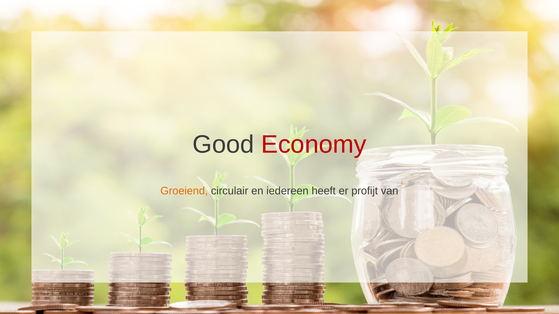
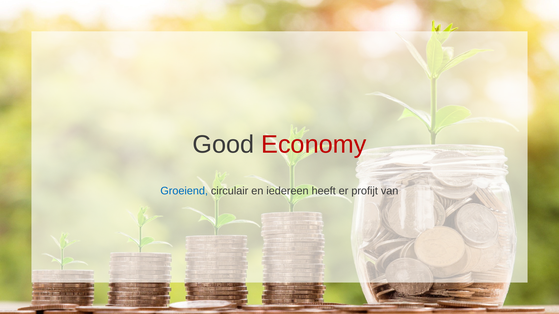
Groeiend colour: orange -> blue
